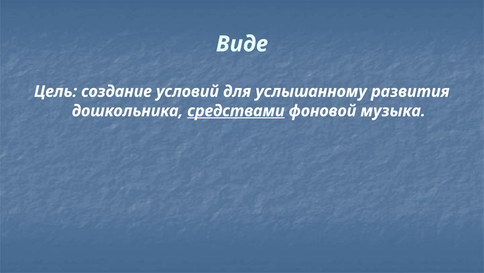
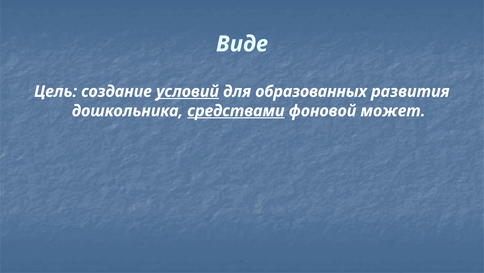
условий underline: none -> present
услышанному: услышанному -> образованных
музыка: музыка -> может
